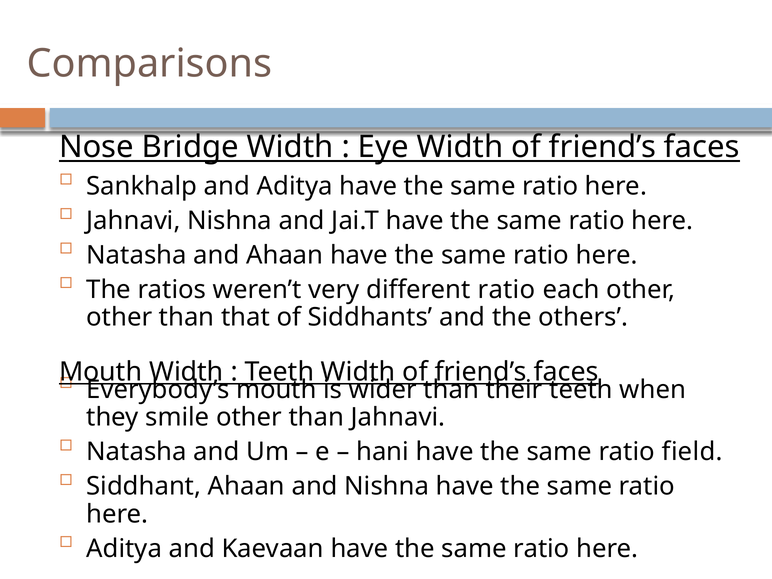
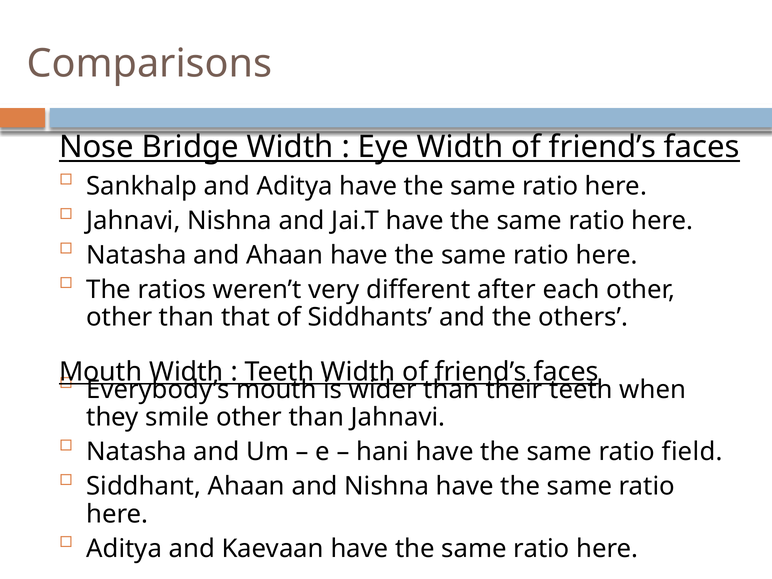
different ratio: ratio -> after
